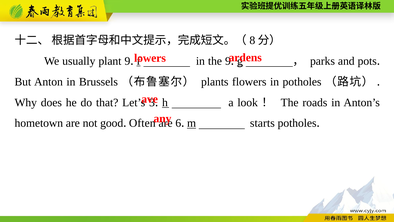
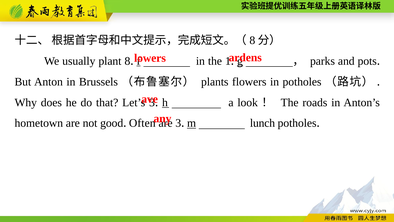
plant 9: 9 -> 8
the 9: 9 -> 1
6 at (178, 123): 6 -> 3
starts: starts -> lunch
